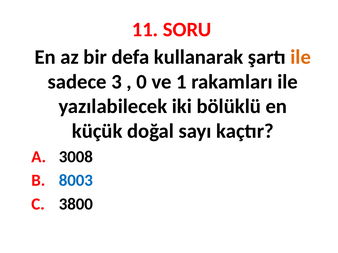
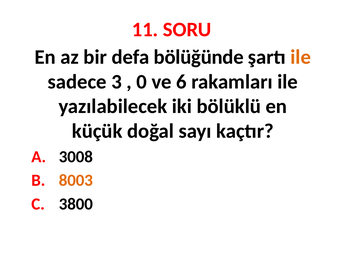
kullanarak: kullanarak -> bölüğünde
1: 1 -> 6
8003 colour: blue -> orange
